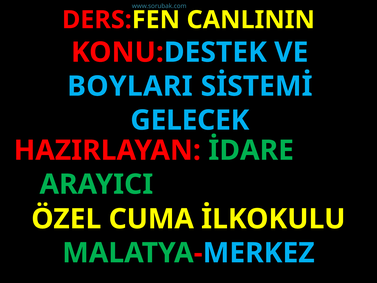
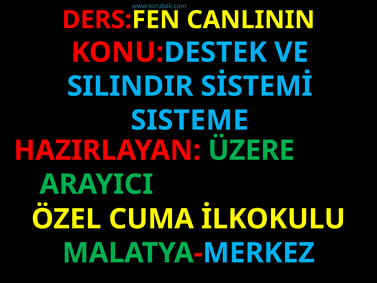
BOYLARI: BOYLARI -> SILINDIR
GELECEK: GELECEK -> SISTEME
İDARE: İDARE -> ÜZERE
